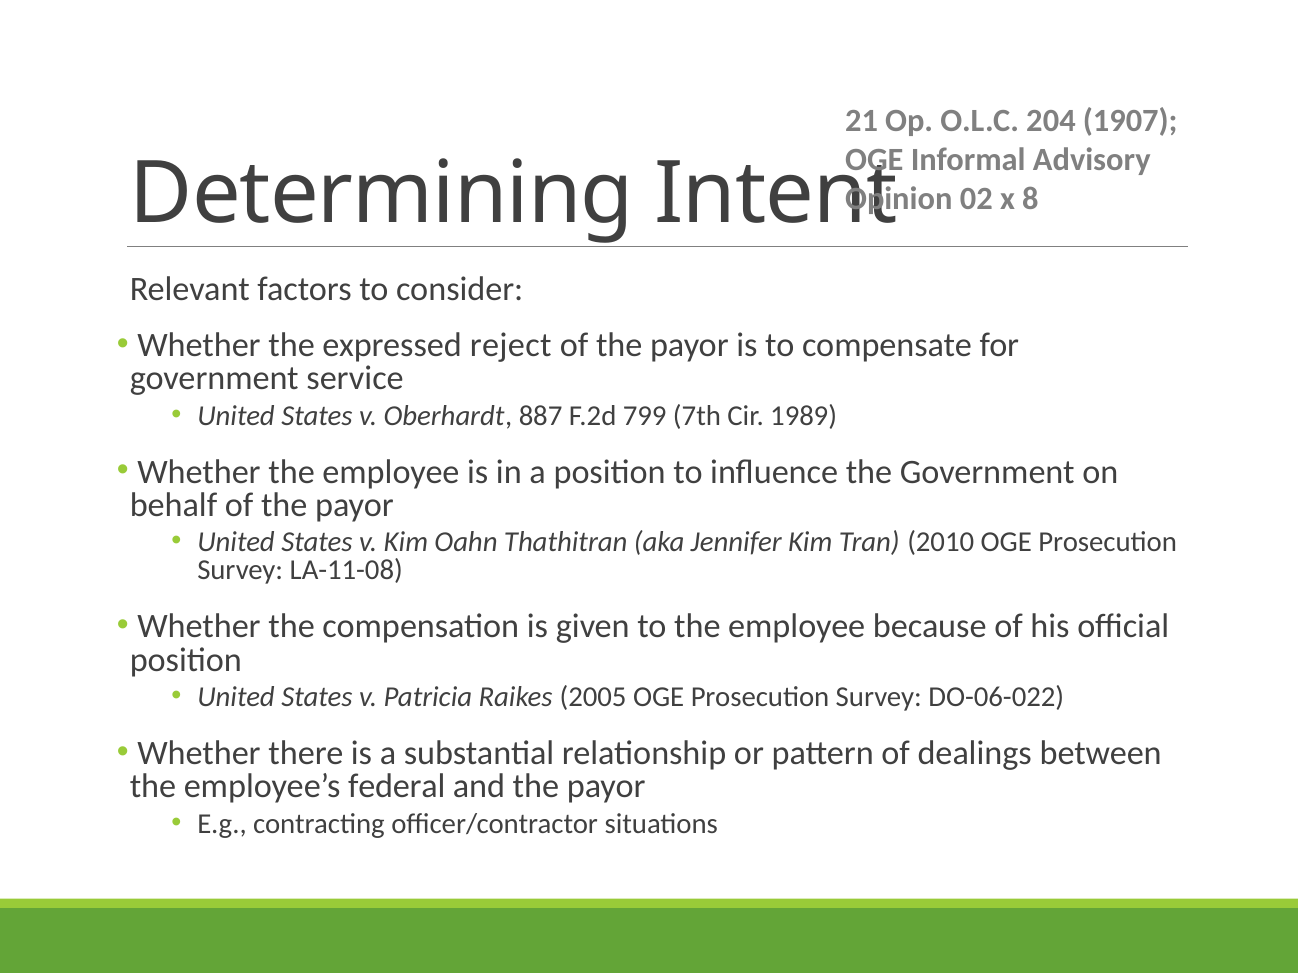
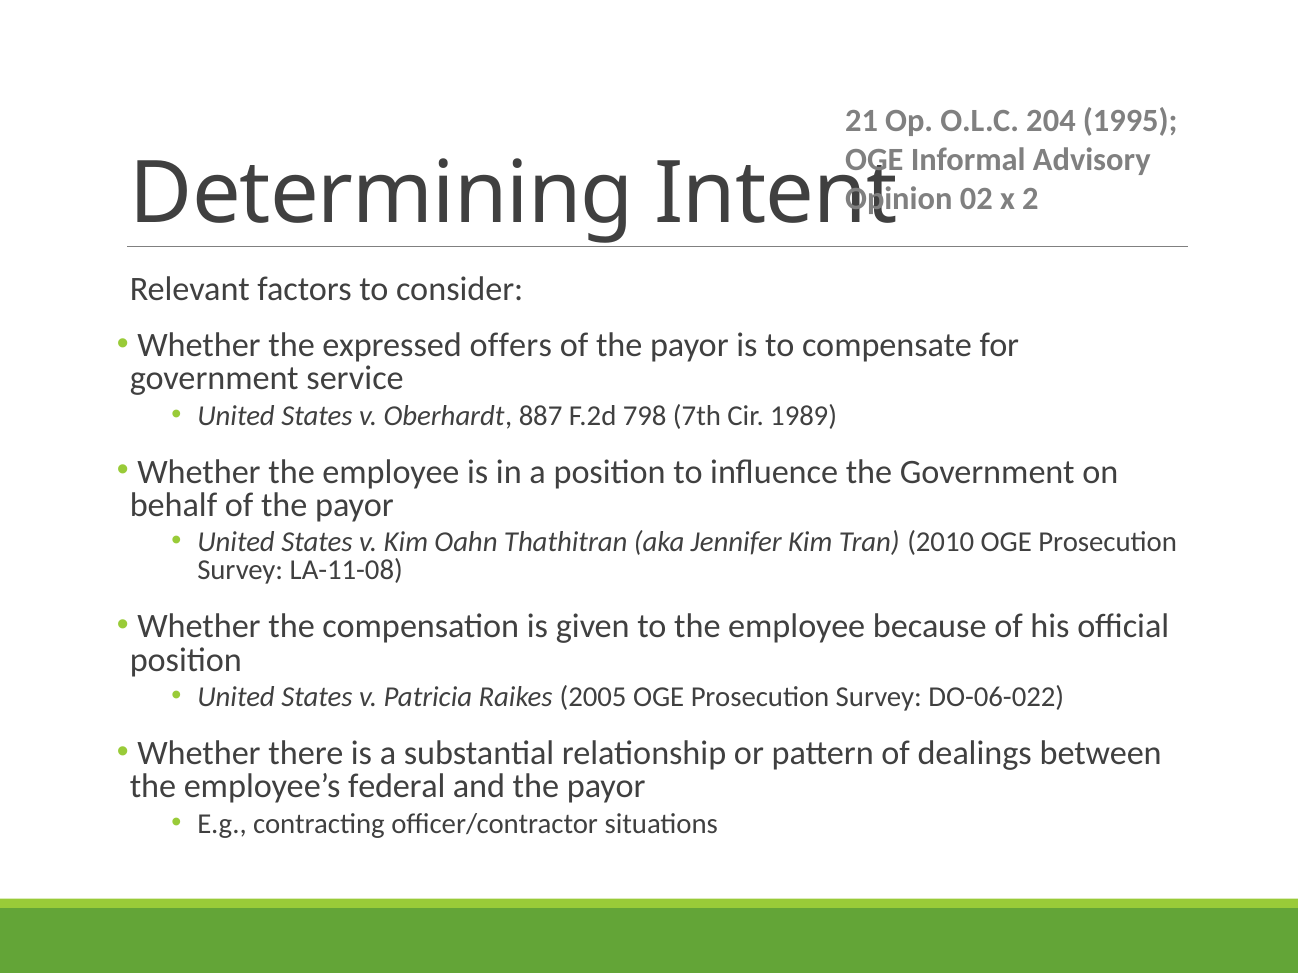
1907: 1907 -> 1995
8: 8 -> 2
reject: reject -> offers
799: 799 -> 798
